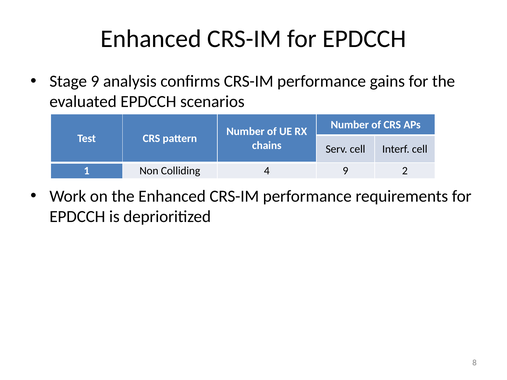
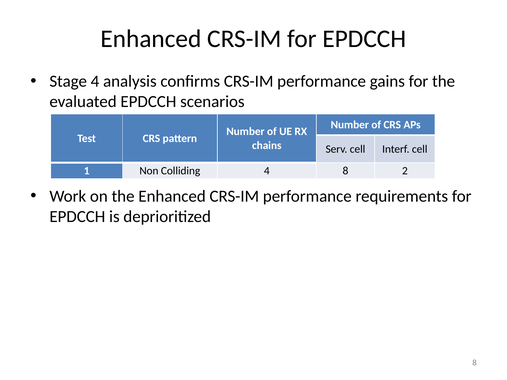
Stage 9: 9 -> 4
4 9: 9 -> 8
